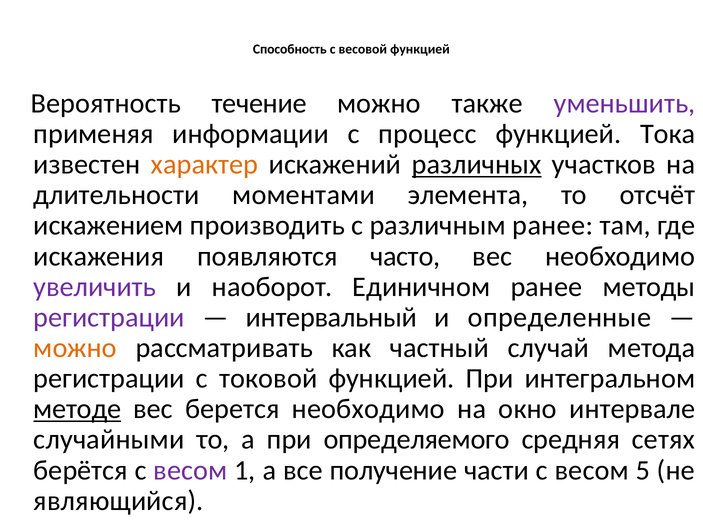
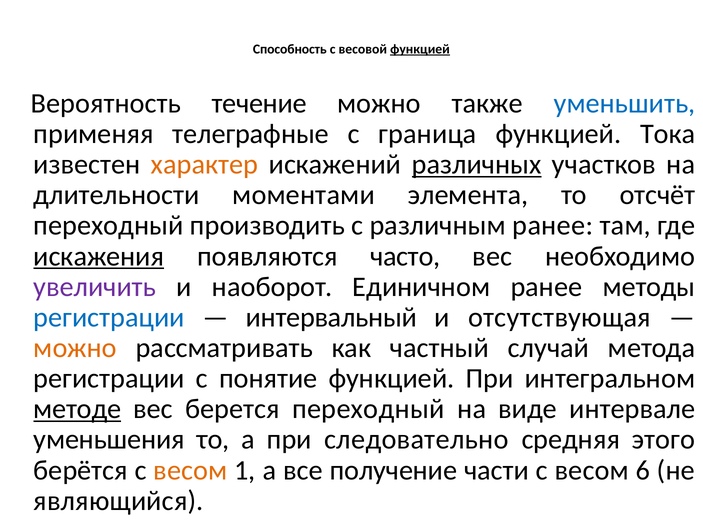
функцией at (420, 49) underline: none -> present
уменьшить colour: purple -> blue
информации: информации -> телеграфные
процесс: процесс -> граница
искажением at (108, 226): искажением -> переходный
искажения underline: none -> present
регистрации at (109, 317) colour: purple -> blue
определенные: определенные -> отсутствующая
токовой: токовой -> понятие
берется необходимо: необходимо -> переходный
окно: окно -> виде
случайными: случайными -> уменьшения
определяемого: определяемого -> следовательно
сетях: сетях -> этого
весом at (190, 470) colour: purple -> orange
5: 5 -> 6
